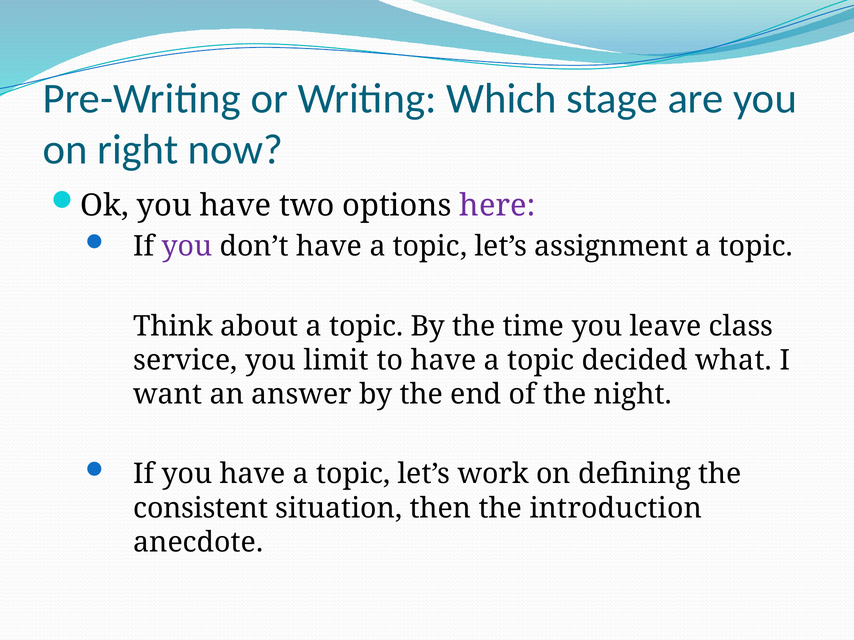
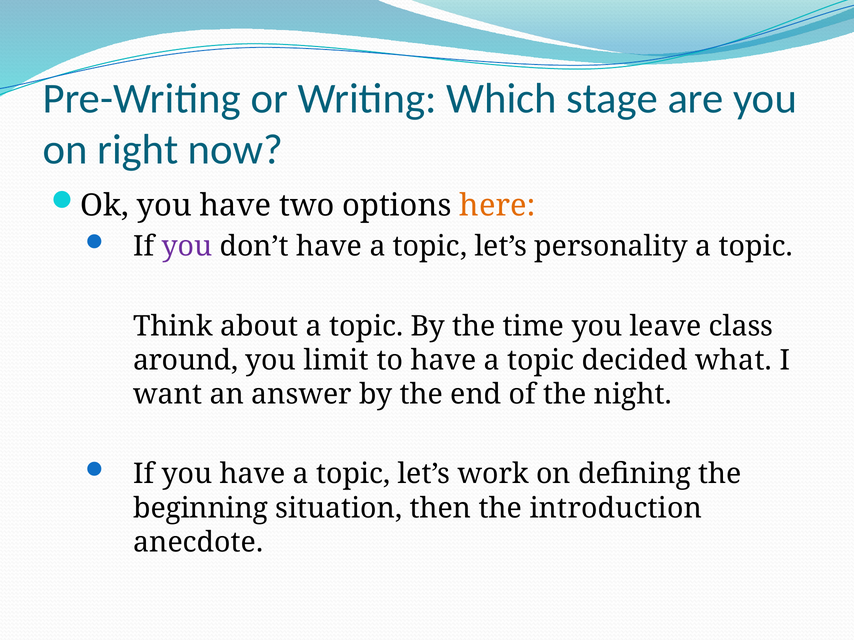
here colour: purple -> orange
assignment: assignment -> personality
service: service -> around
consistent: consistent -> beginning
